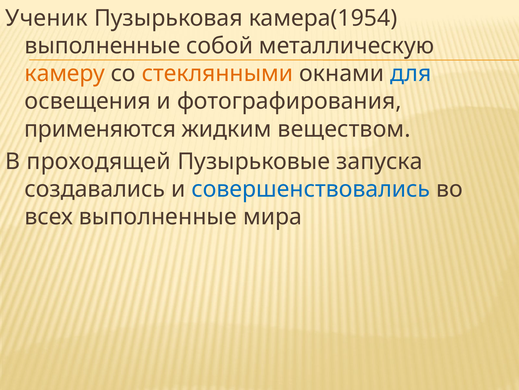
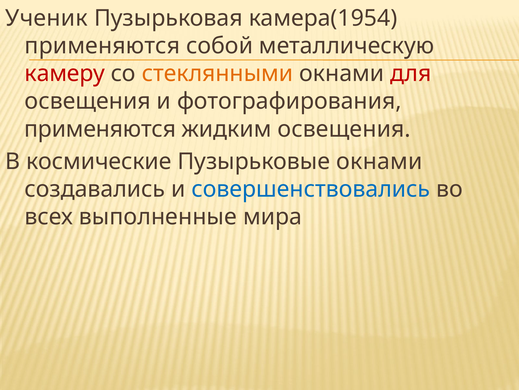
выполненные at (103, 46): выполненные -> применяются
камеру colour: orange -> red
для colour: blue -> red
жидким веществом: веществом -> освещения
проходящей: проходящей -> космические
Пузырьковые запуска: запуска -> окнами
